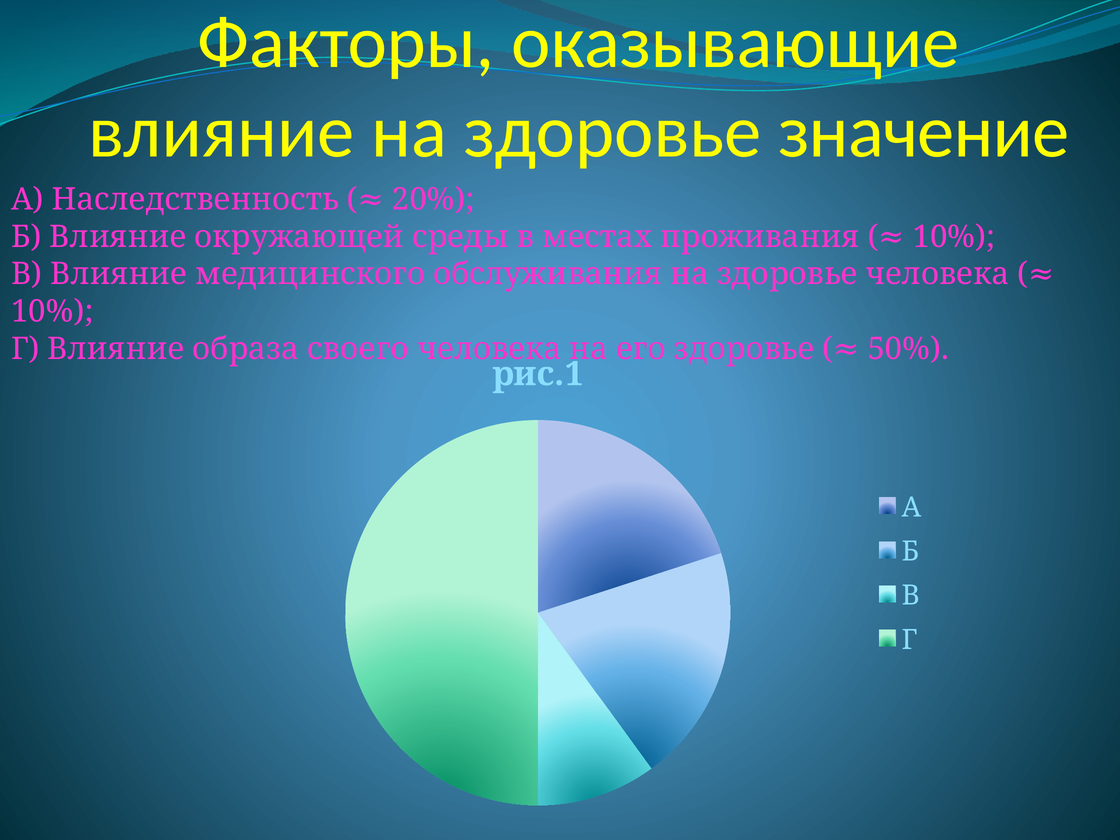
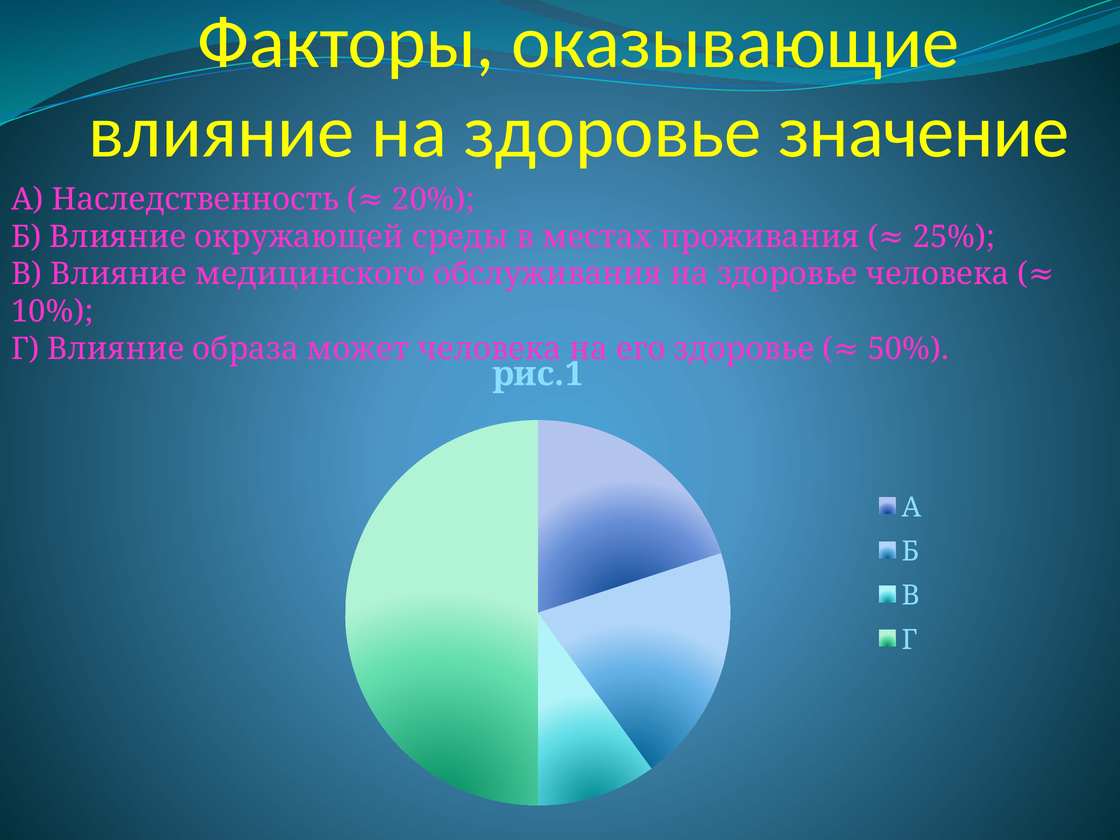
10% at (949, 237): 10% -> 25%
своего: своего -> может
